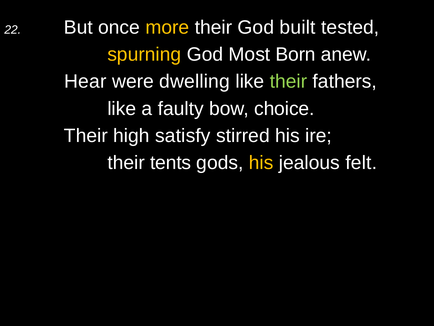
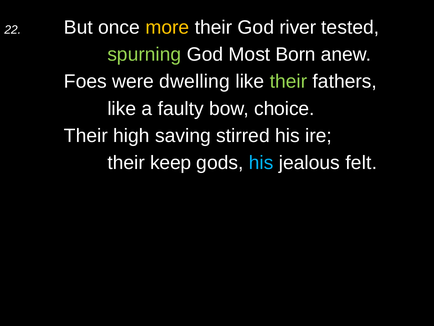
built: built -> river
spurning colour: yellow -> light green
Hear: Hear -> Foes
satisfy: satisfy -> saving
tents: tents -> keep
his at (261, 163) colour: yellow -> light blue
